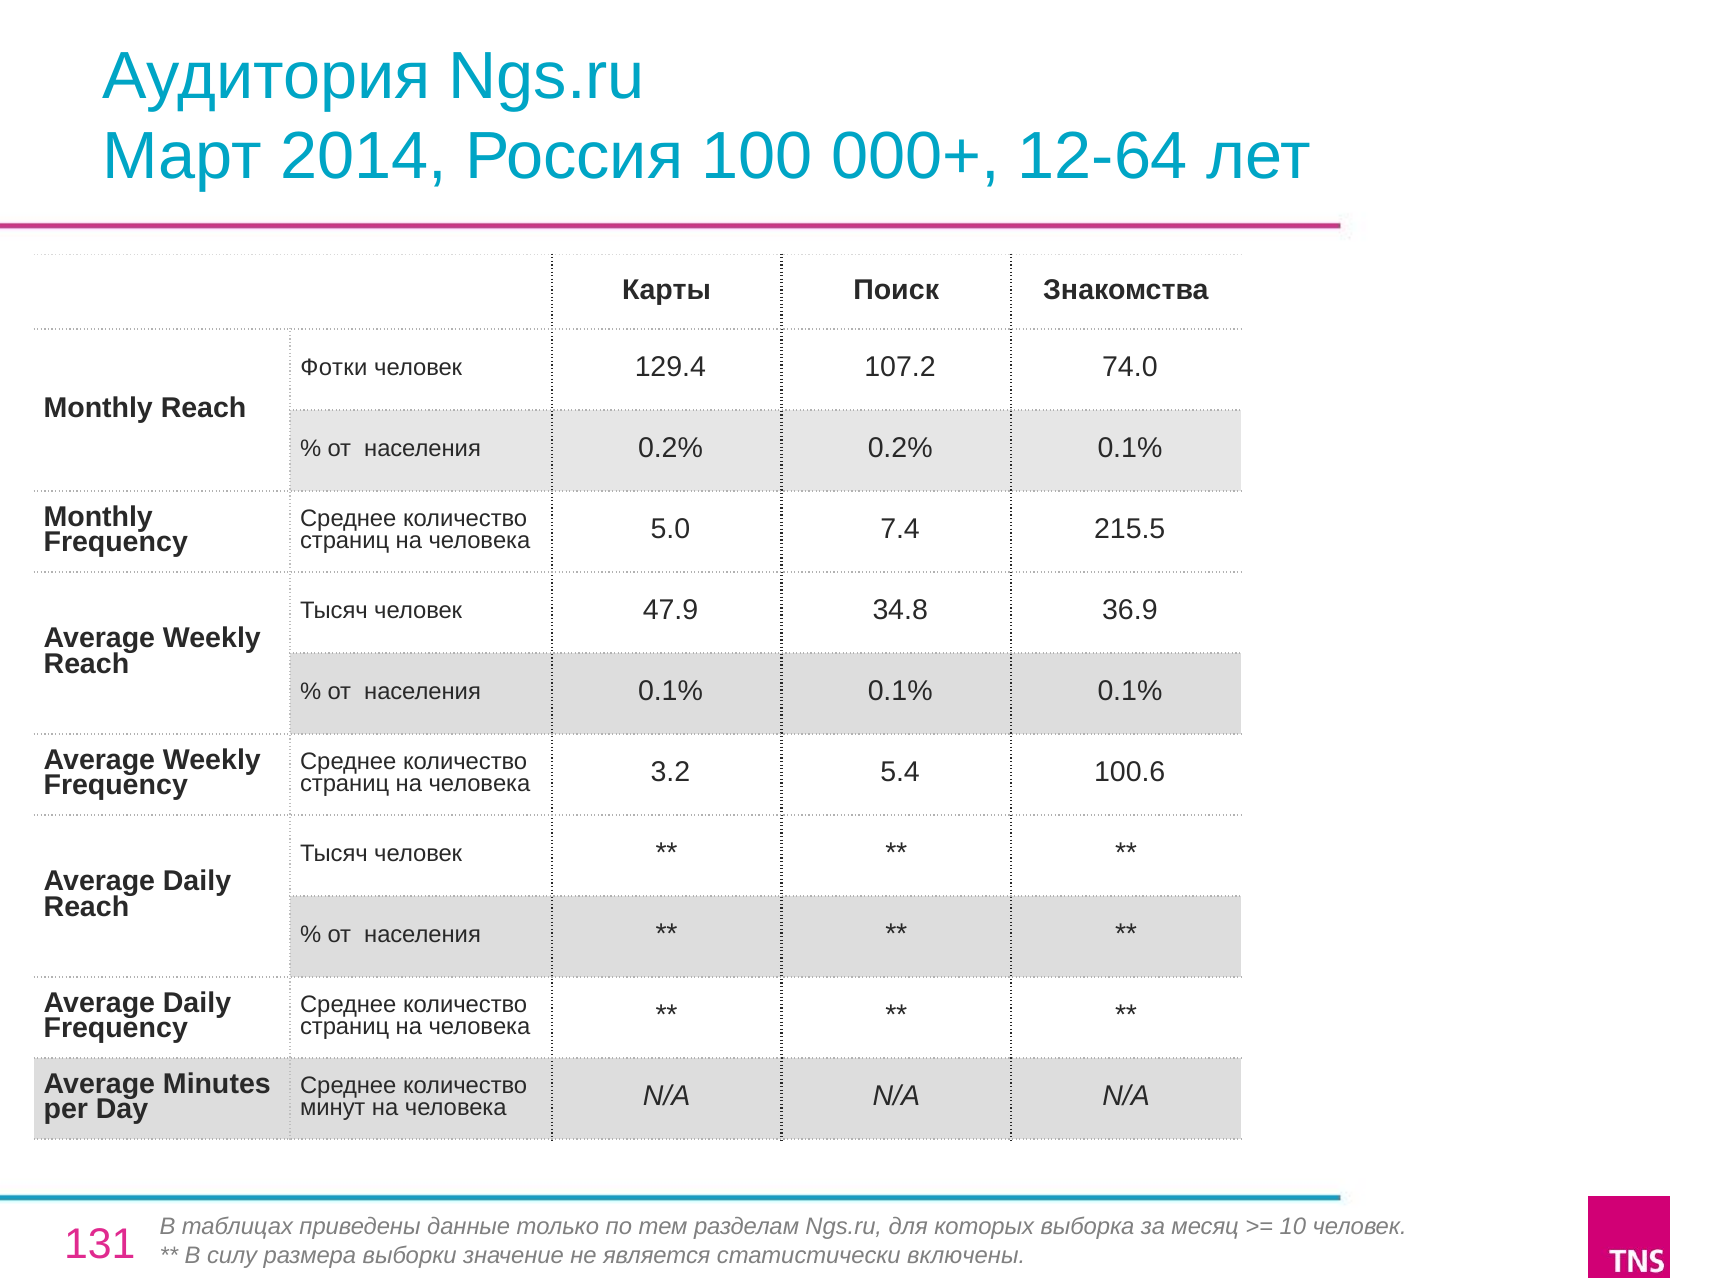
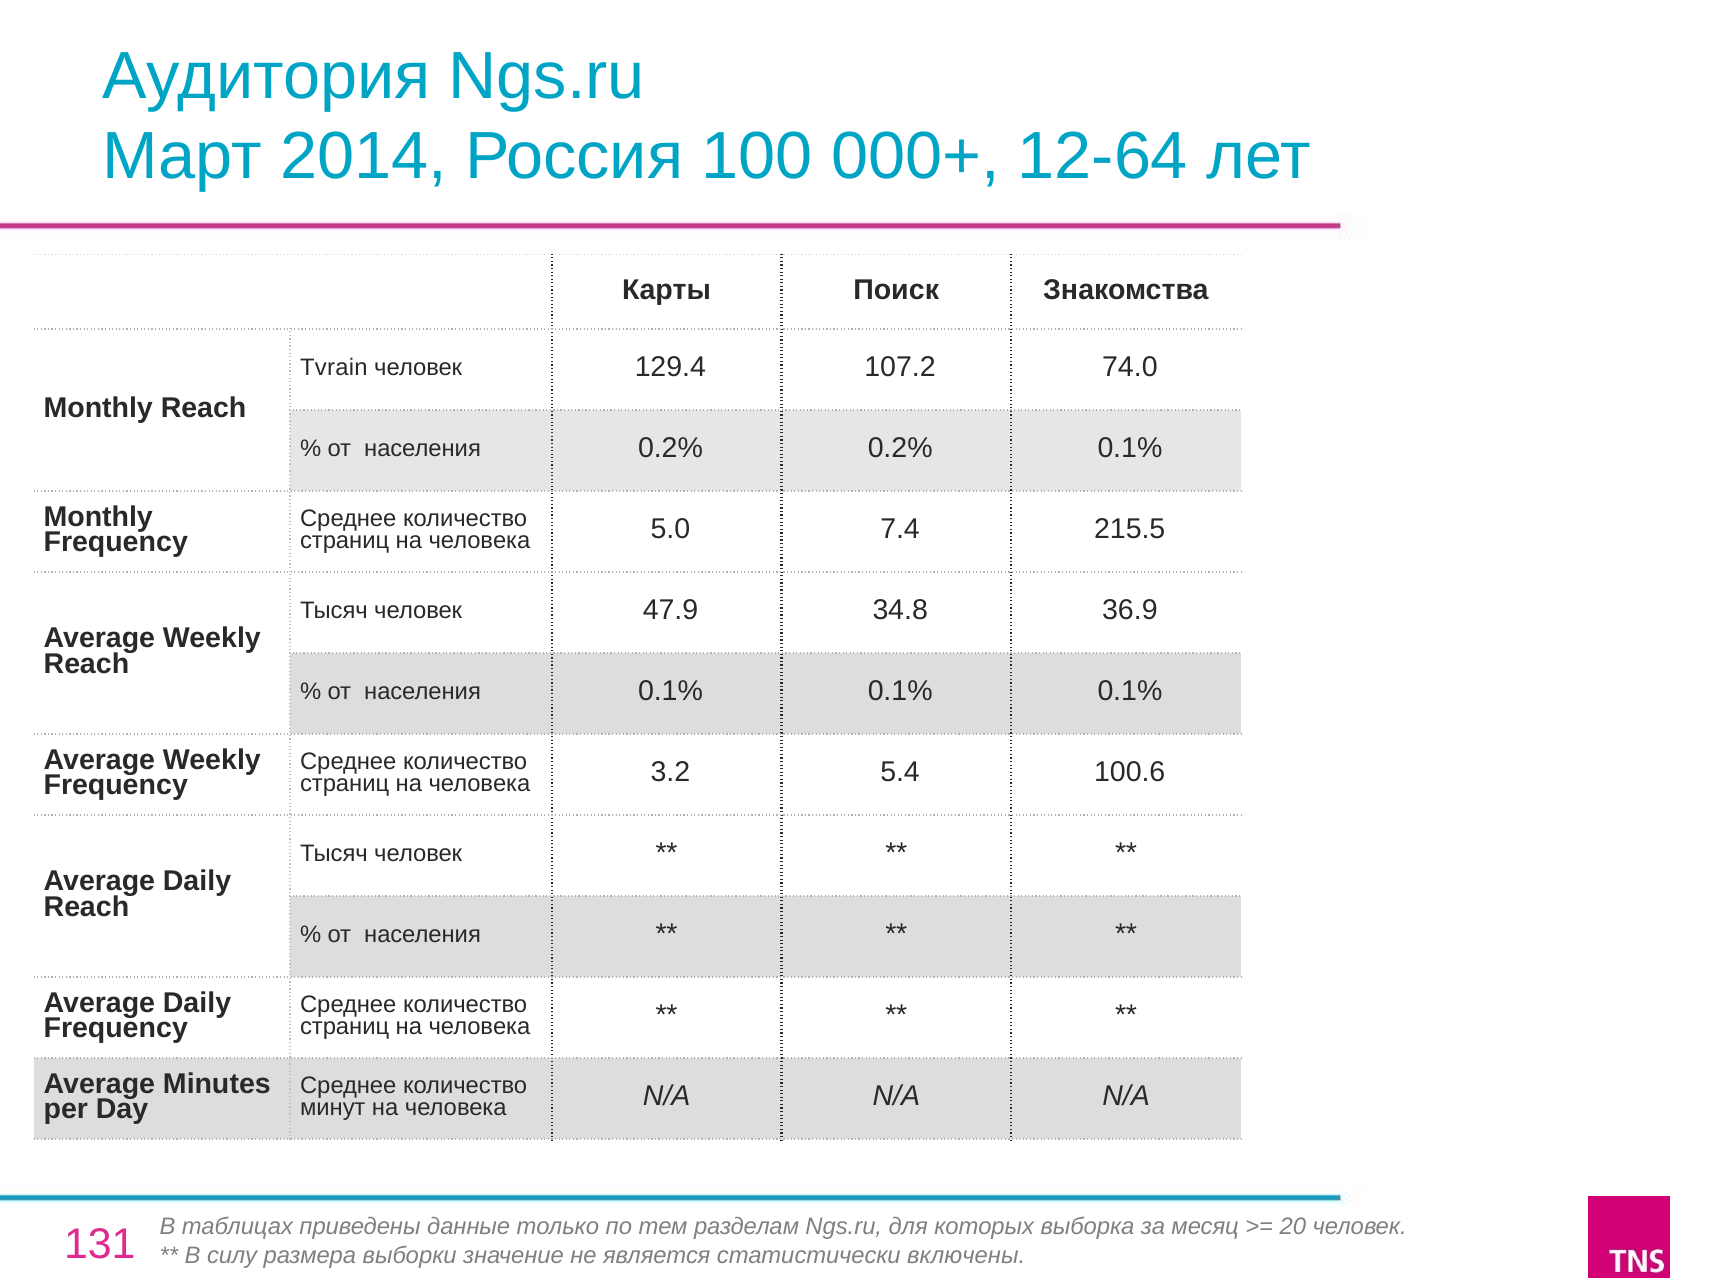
Фотки: Фотки -> Tvrain
10: 10 -> 20
